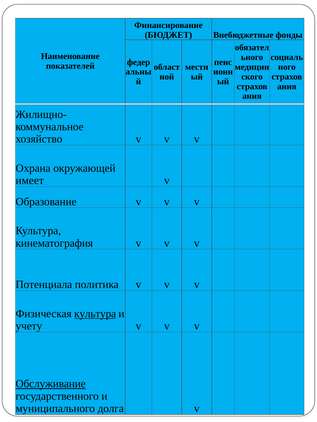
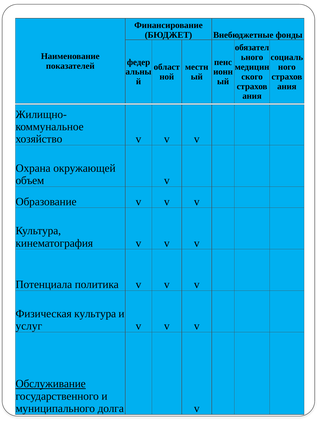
имеет: имеет -> объем
культура at (95, 314) underline: present -> none
учету: учету -> услуг
